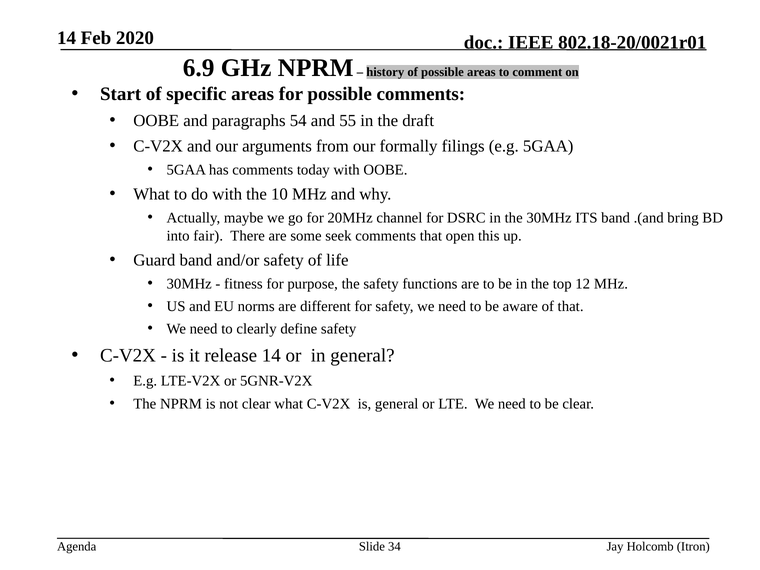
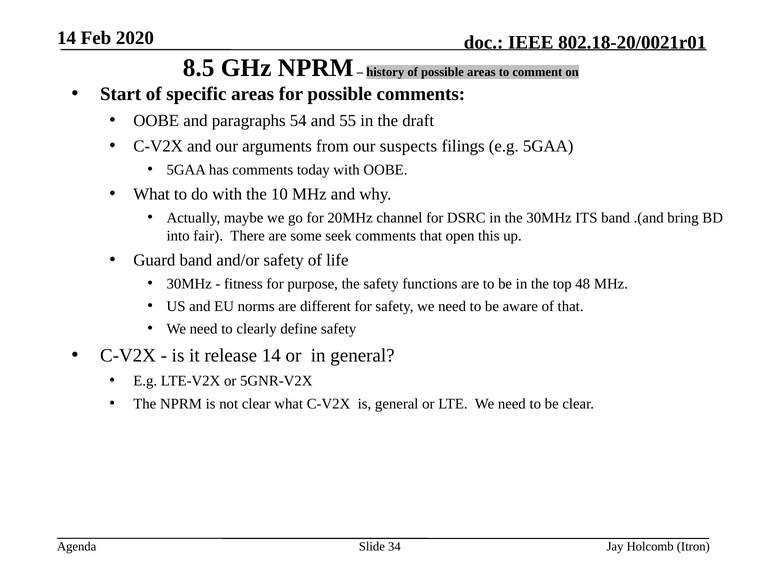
6.9: 6.9 -> 8.5
formally: formally -> suspects
12: 12 -> 48
